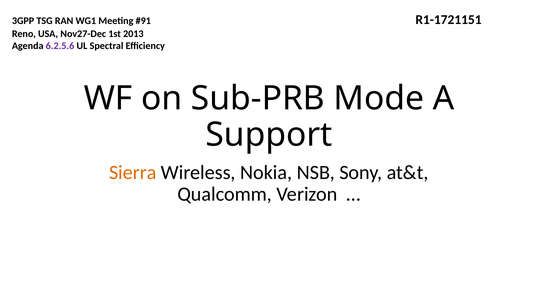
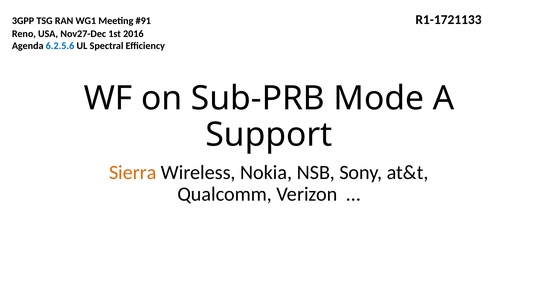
R1-1721151: R1-1721151 -> R1-1721133
2013: 2013 -> 2016
6.2.5.6 colour: purple -> blue
